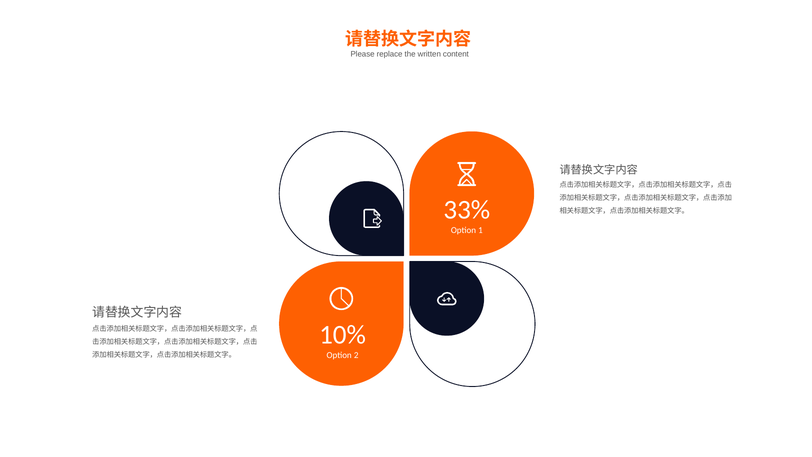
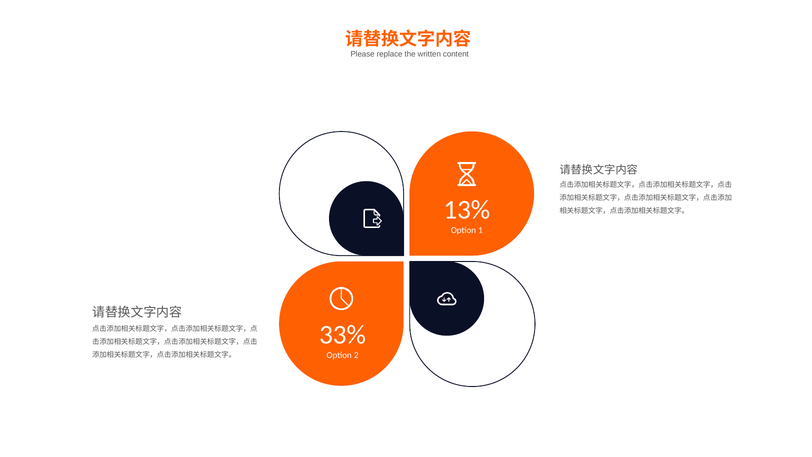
33%: 33% -> 13%
10%: 10% -> 33%
